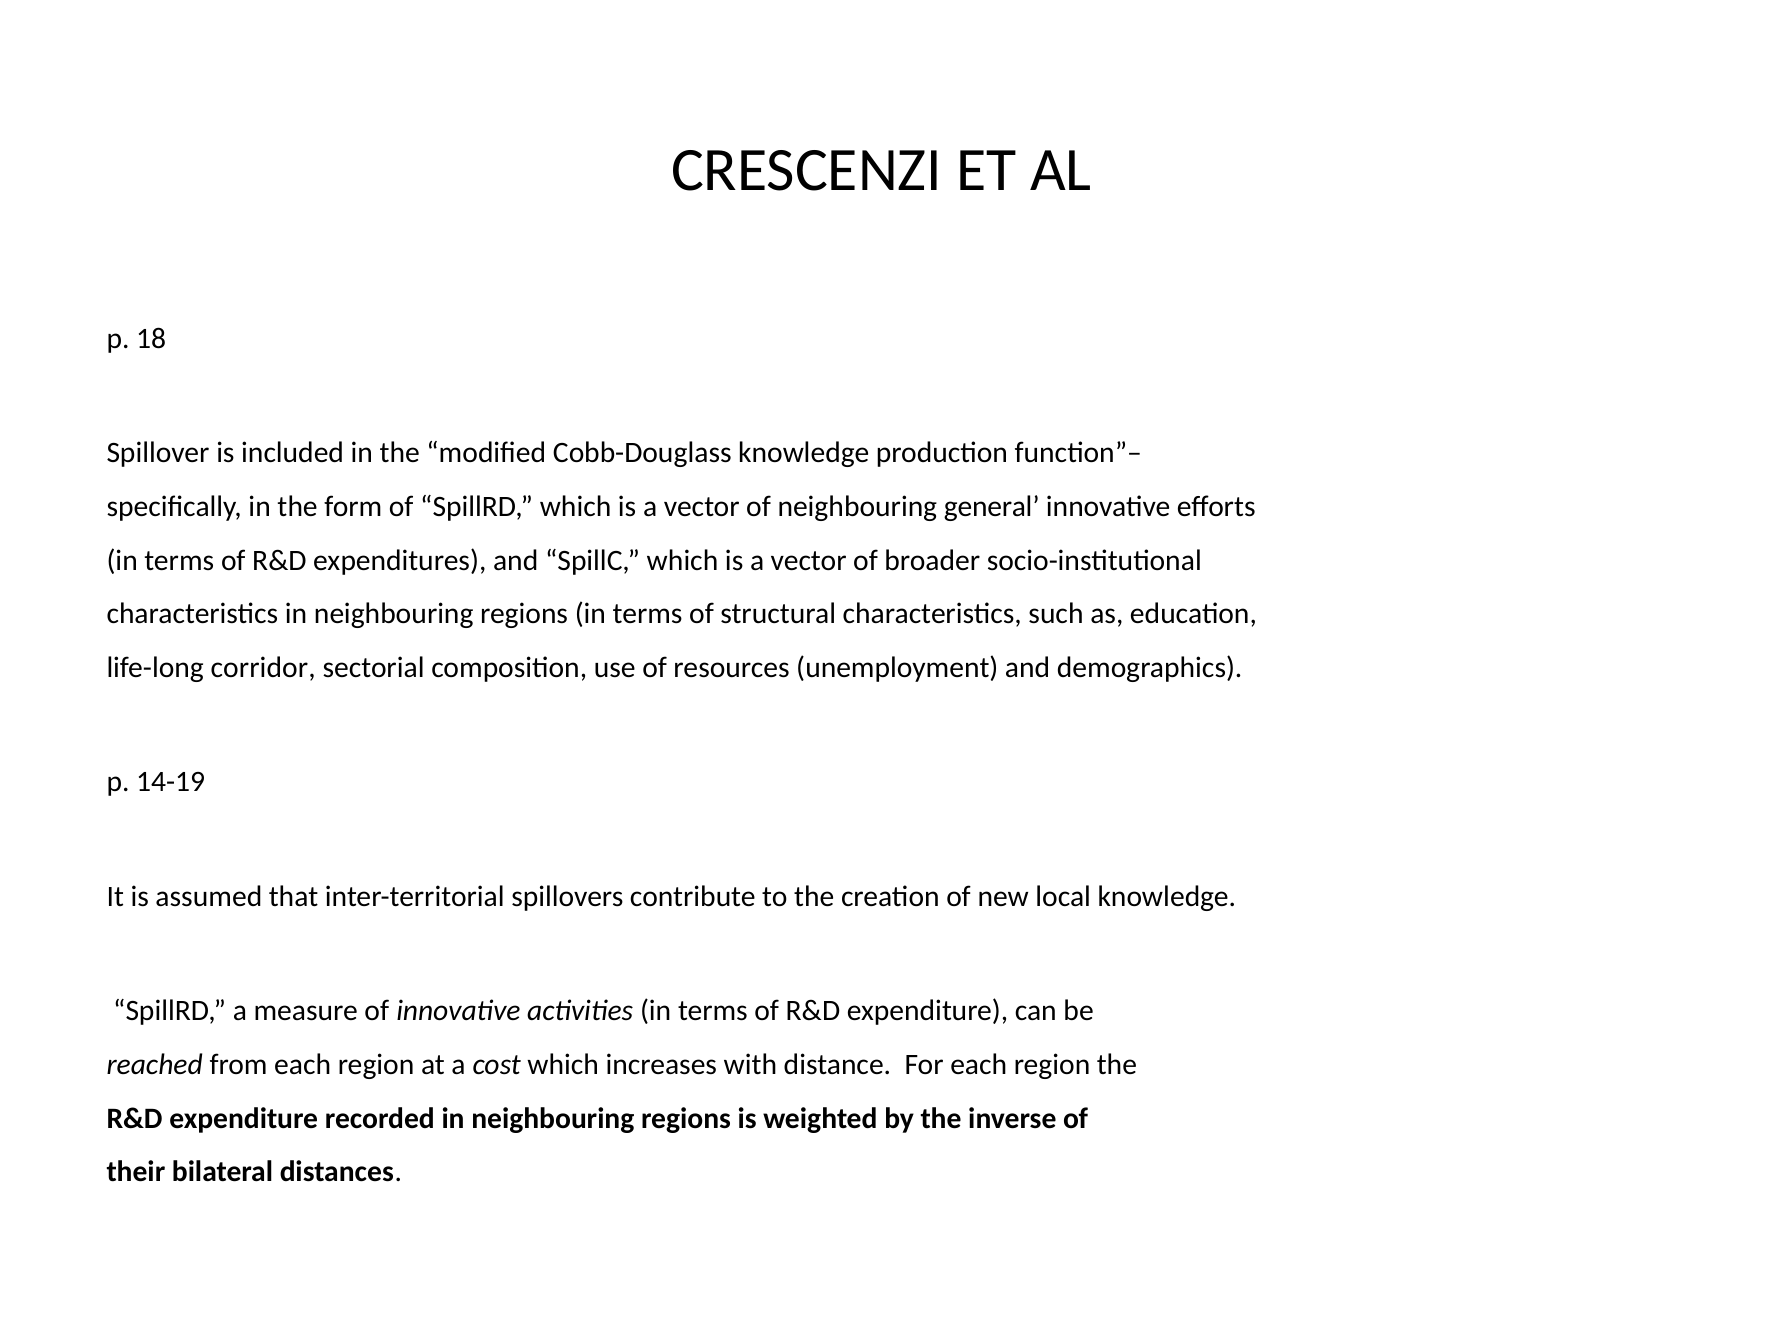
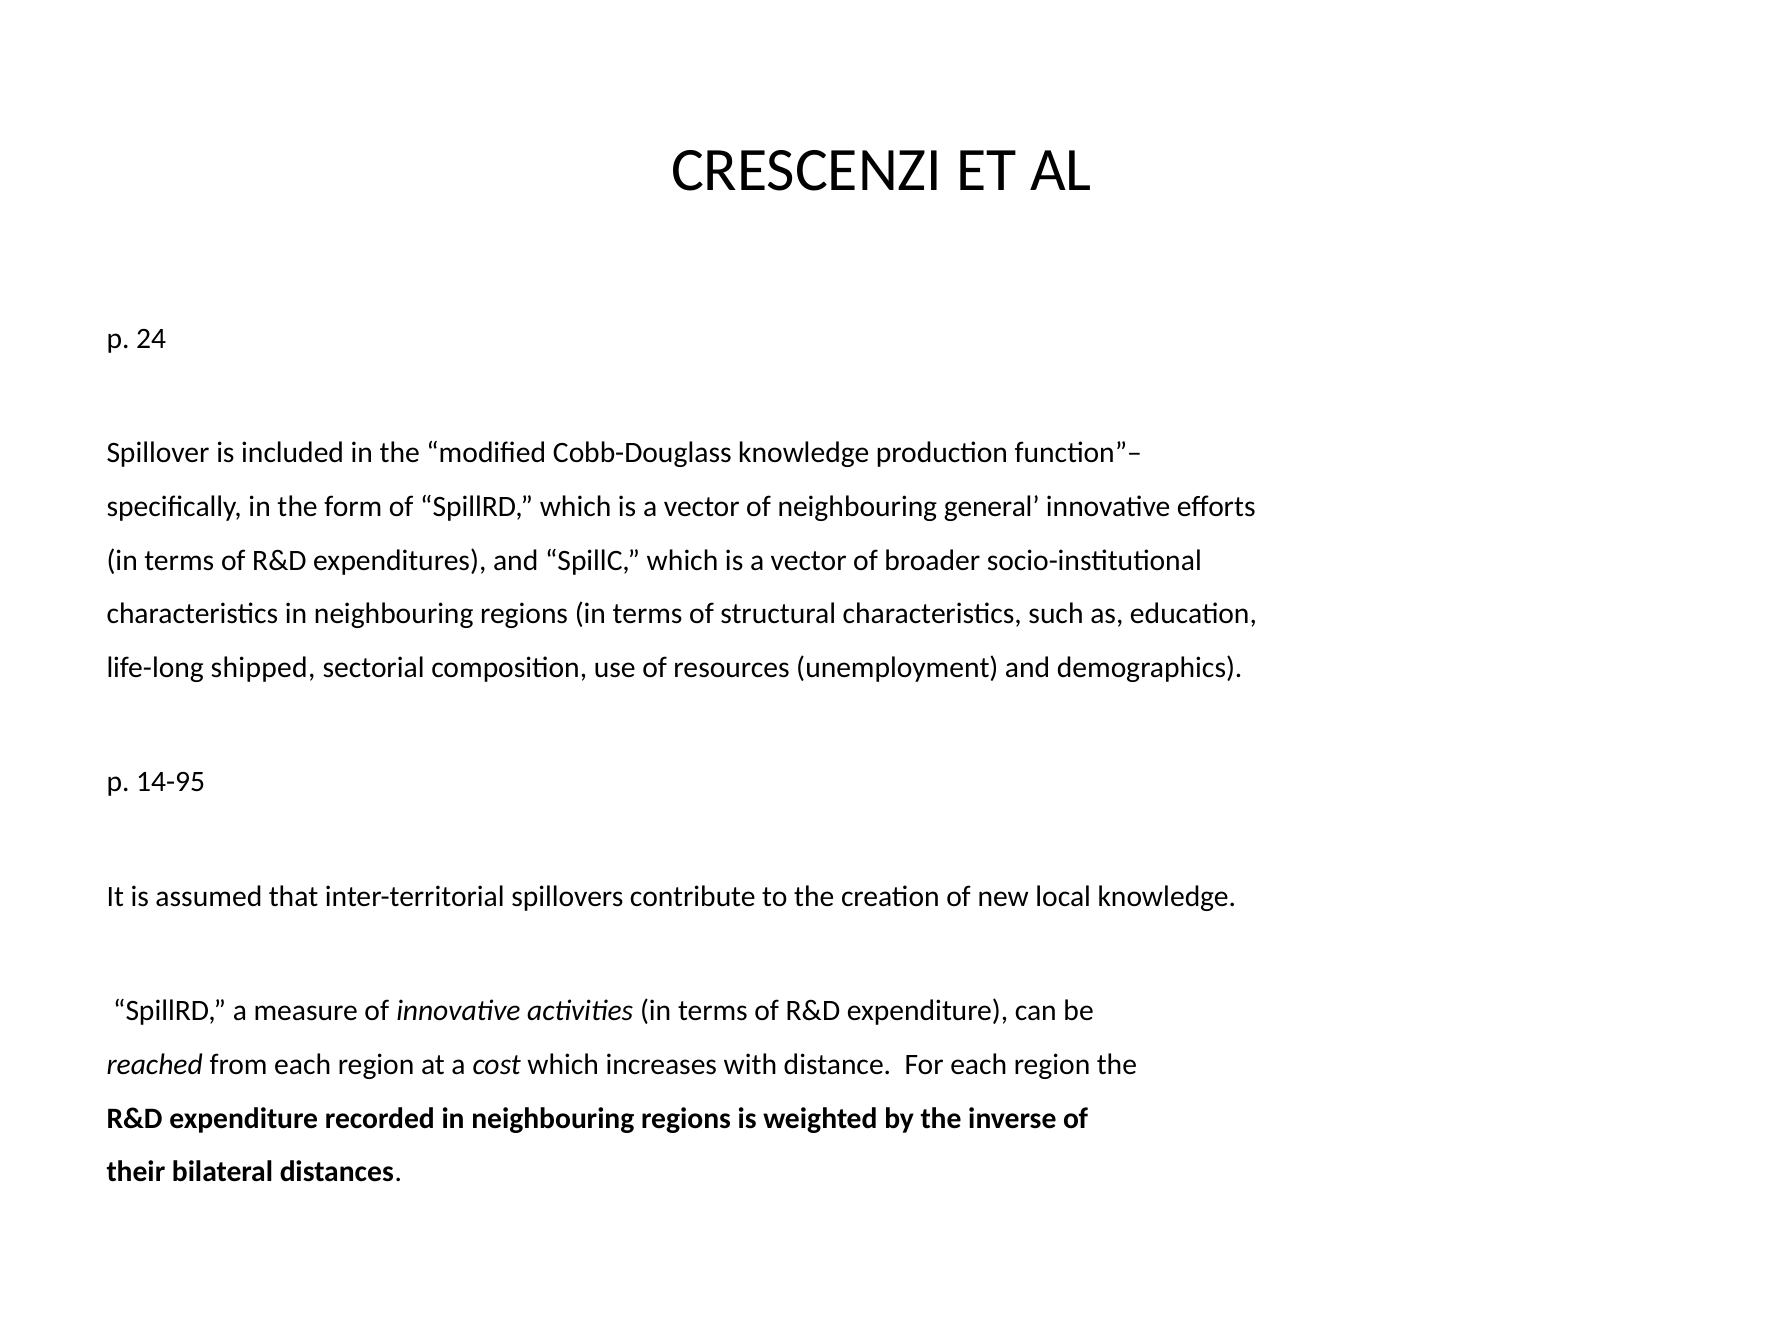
18: 18 -> 24
corridor: corridor -> shipped
14-19: 14-19 -> 14-95
